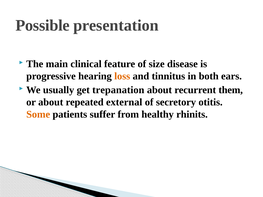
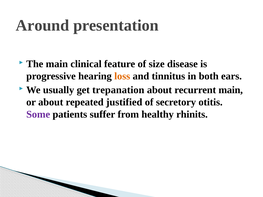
Possible: Possible -> Around
recurrent them: them -> main
external: external -> justified
Some colour: orange -> purple
